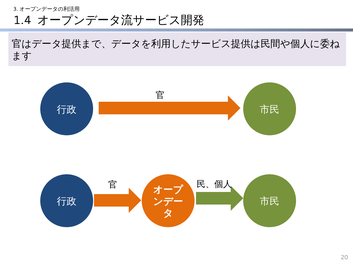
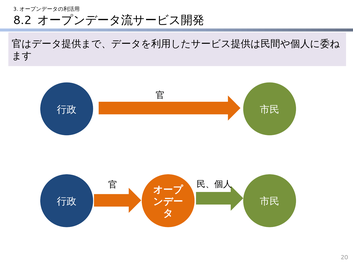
1.4: 1.4 -> 8.2
